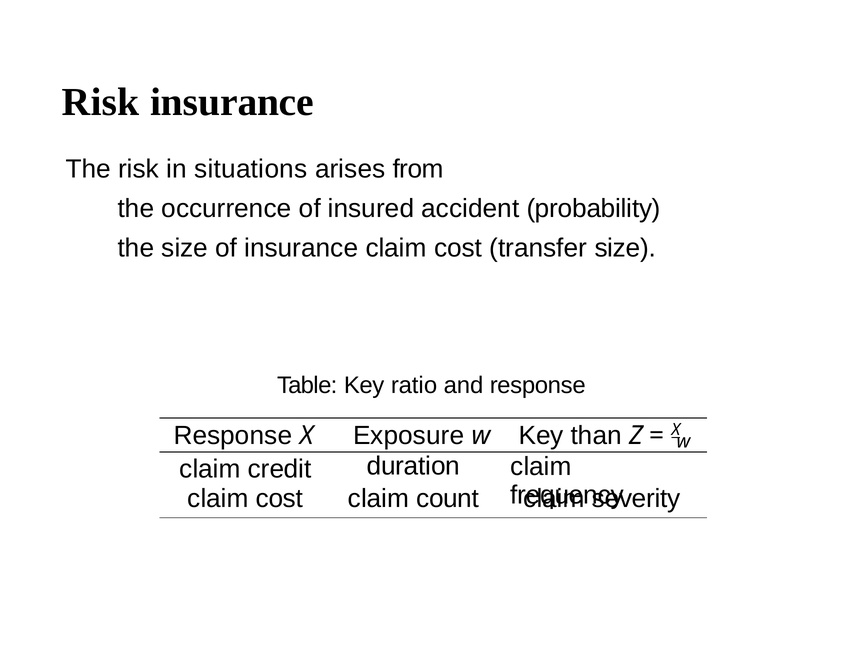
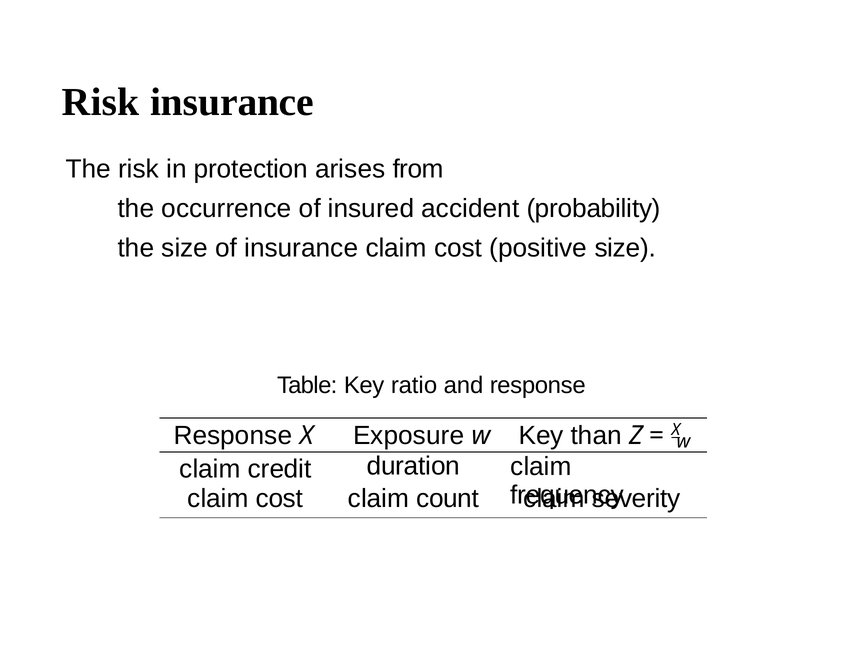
situations: situations -> protection
transfer: transfer -> positive
